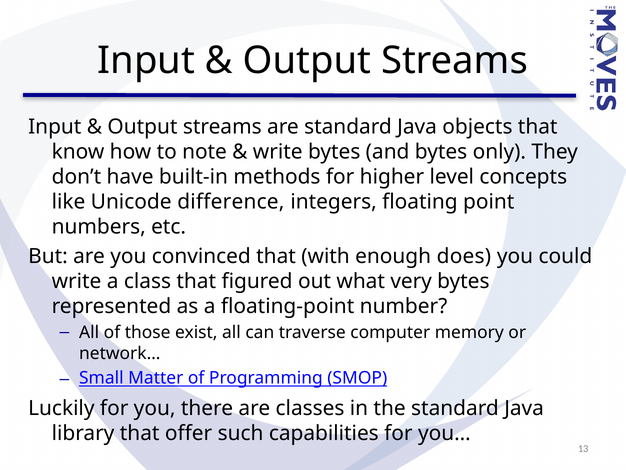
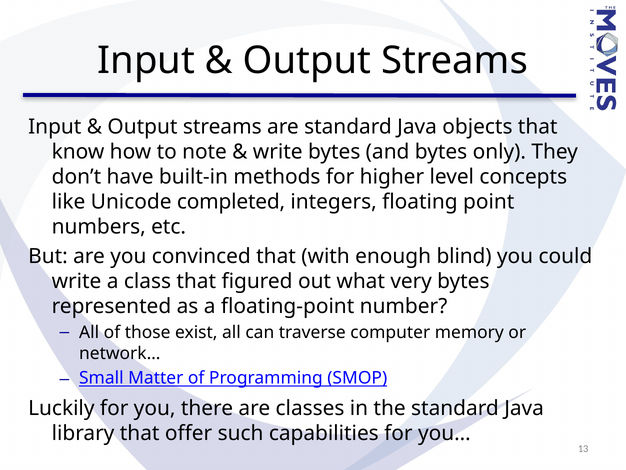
difference: difference -> completed
does: does -> blind
